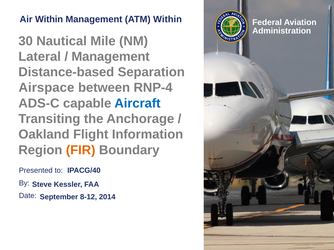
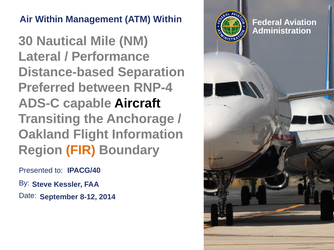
Management at (111, 57): Management -> Performance
Airspace: Airspace -> Preferred
Aircraft colour: blue -> black
